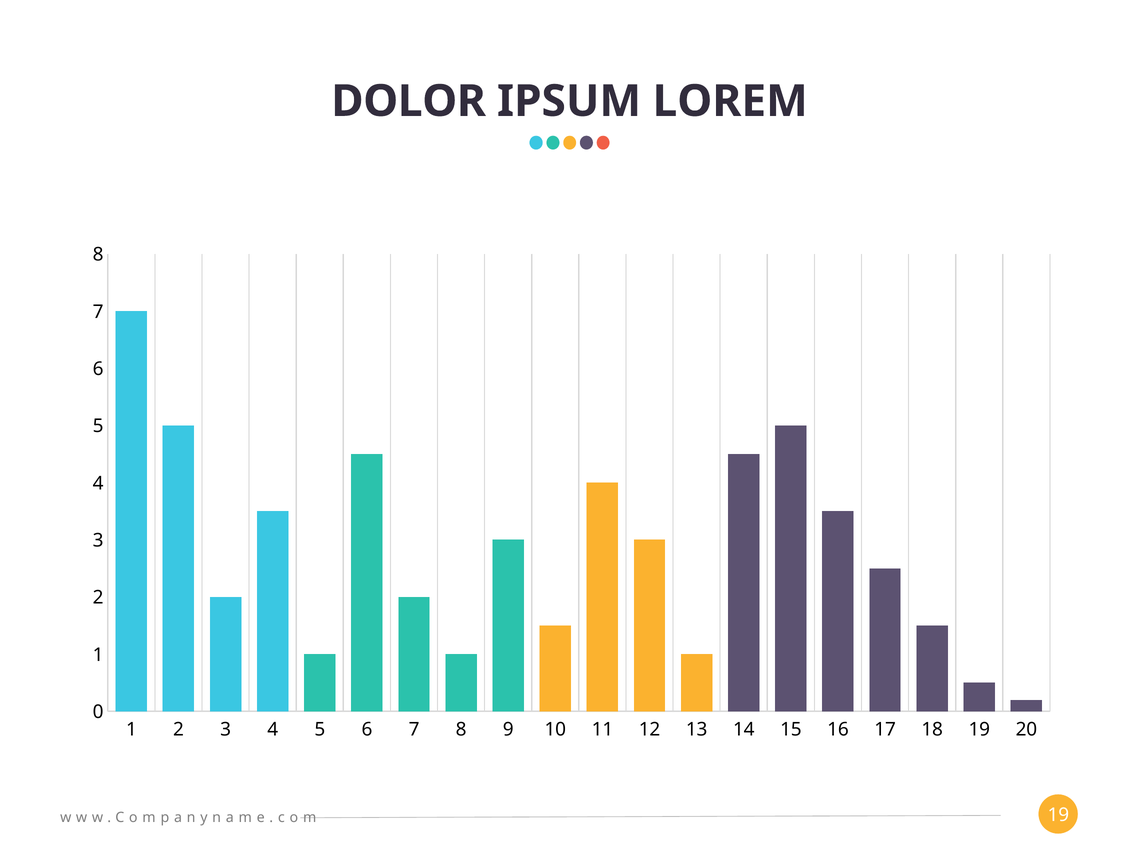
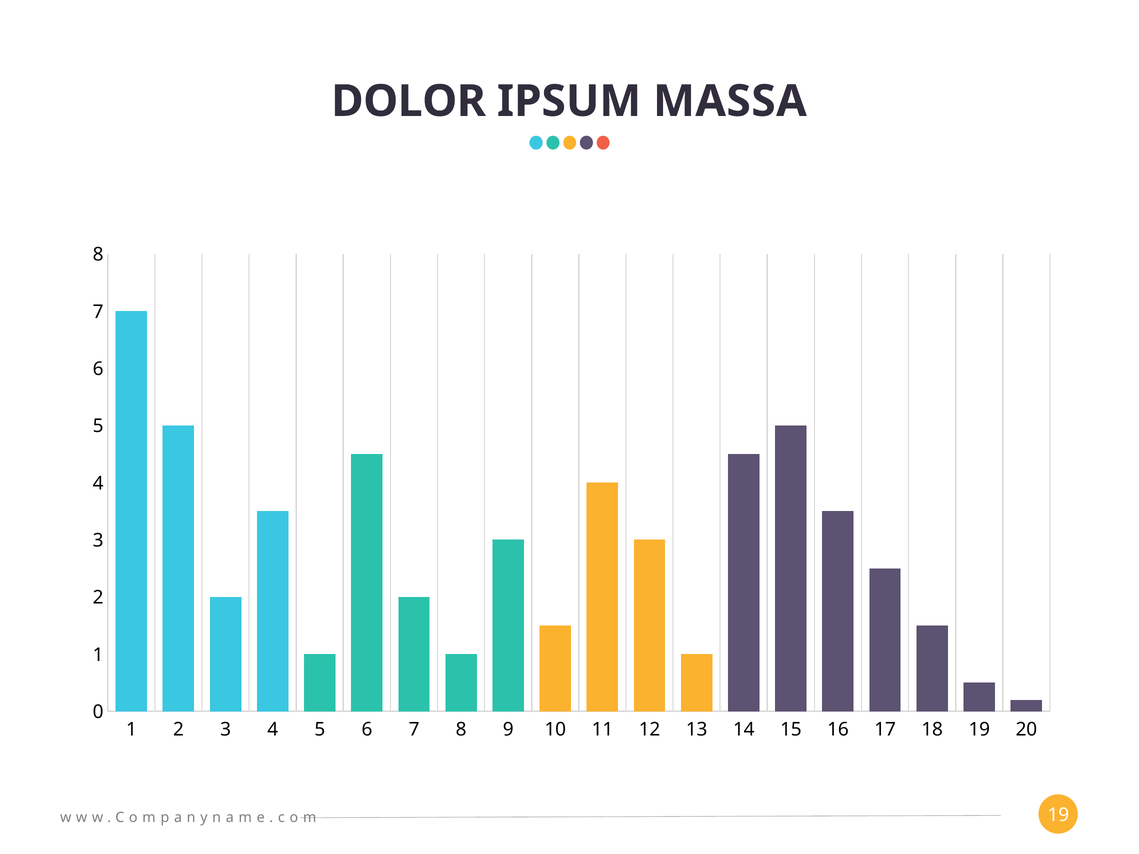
LOREM: LOREM -> MASSA
